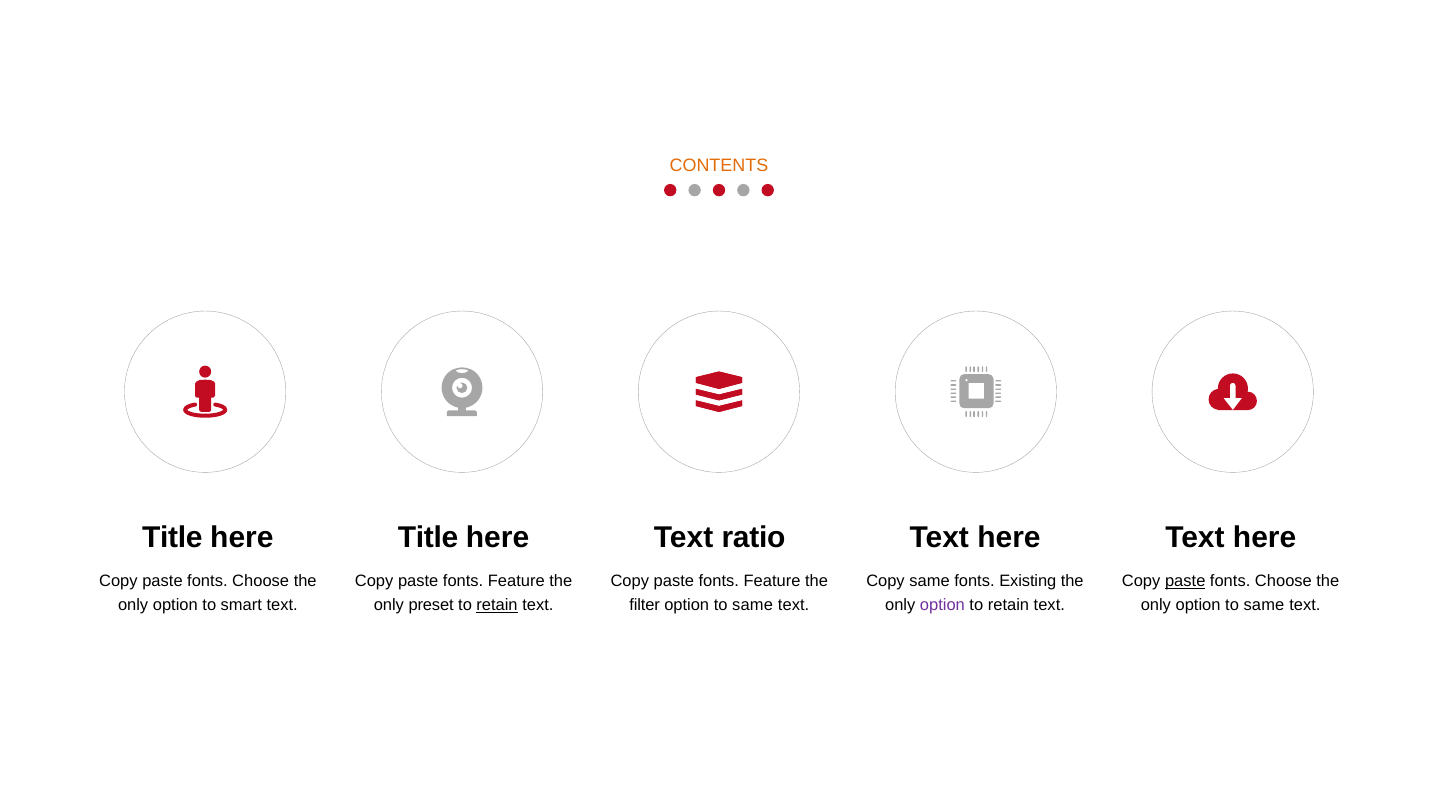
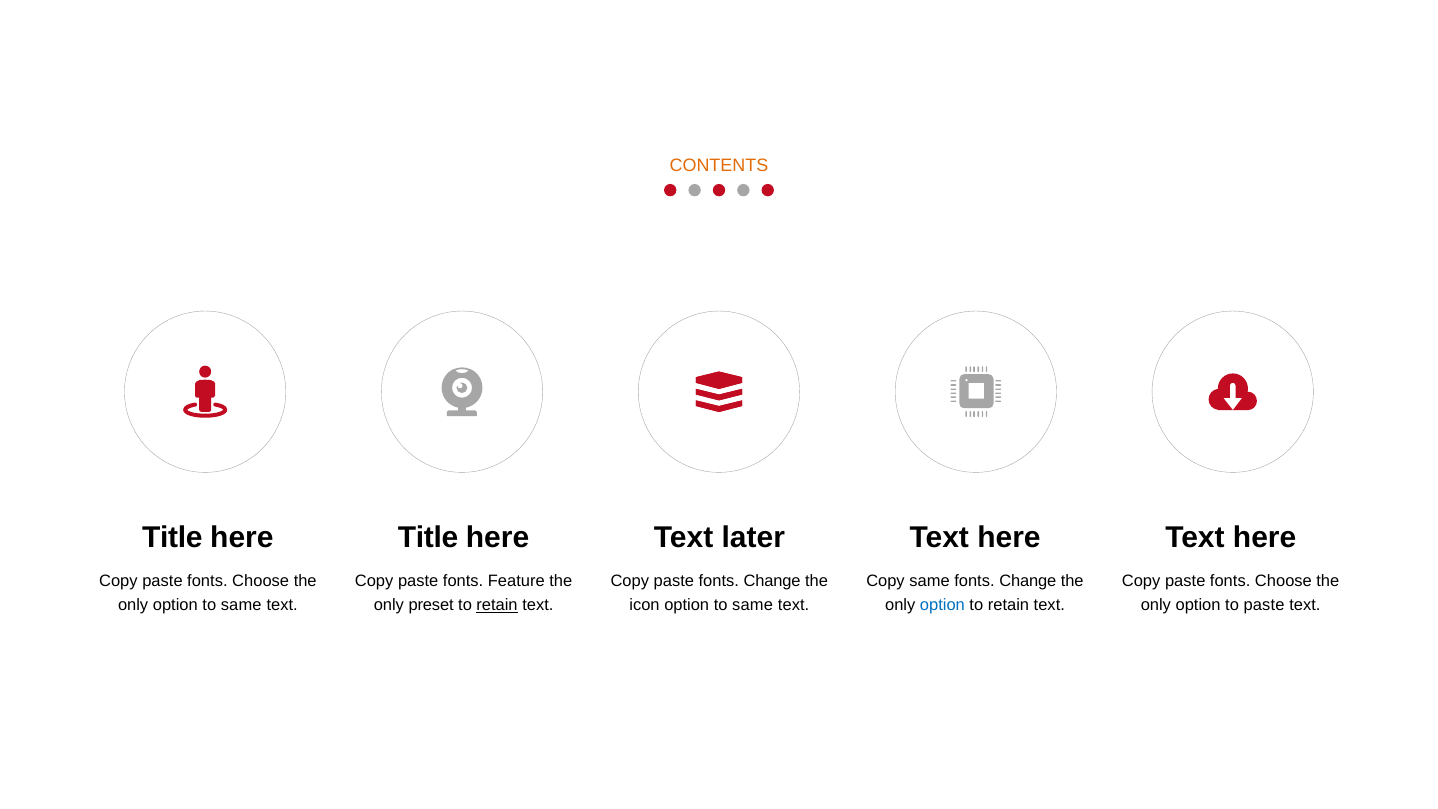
ratio: ratio -> later
Feature at (772, 581): Feature -> Change
Existing at (1028, 581): Existing -> Change
paste at (1185, 581) underline: present -> none
only option to smart: smart -> same
filter: filter -> icon
option at (942, 605) colour: purple -> blue
only option to same: same -> paste
